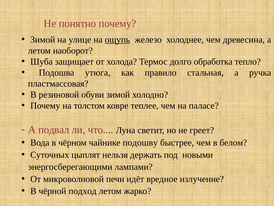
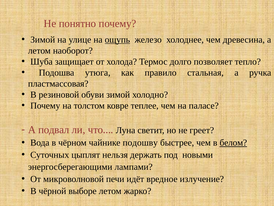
обработка: обработка -> позволяет
белом underline: none -> present
подход: подход -> выборе
